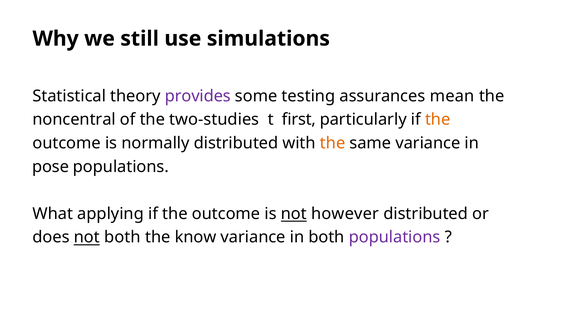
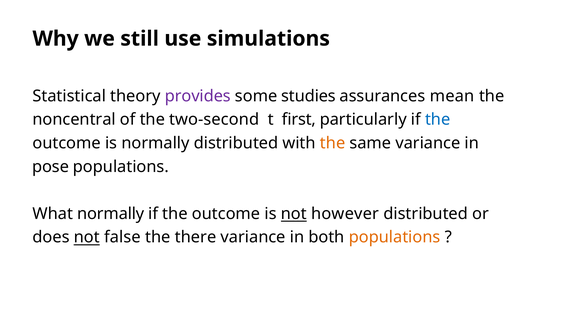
testing: testing -> studies
two-studies: two-studies -> two-second
the at (438, 120) colour: orange -> blue
What applying: applying -> normally
not both: both -> false
know: know -> there
populations at (395, 238) colour: purple -> orange
